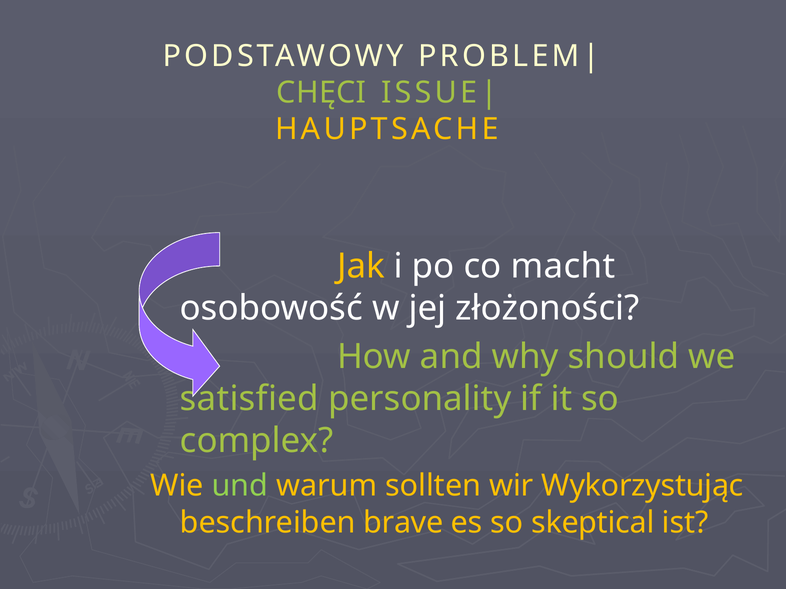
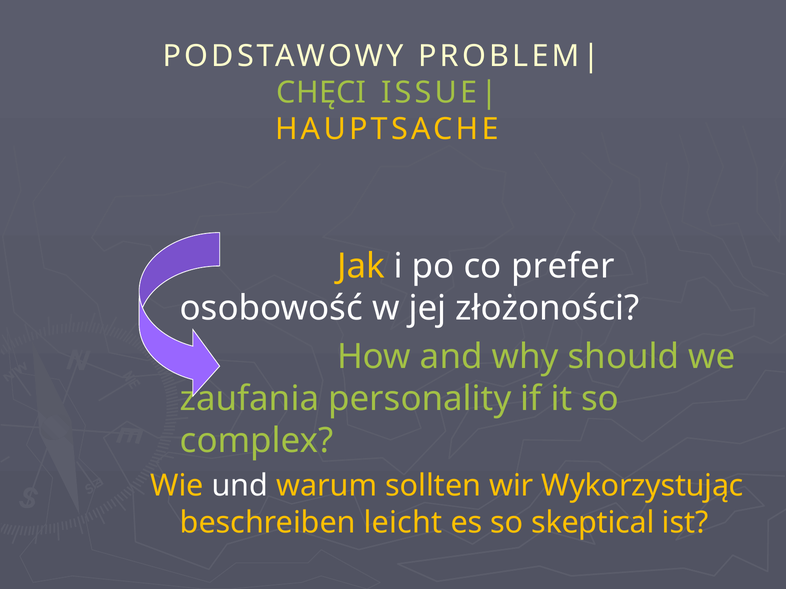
macht: macht -> prefer
satisfied: satisfied -> zaufania
und colour: light green -> white
brave: brave -> leicht
